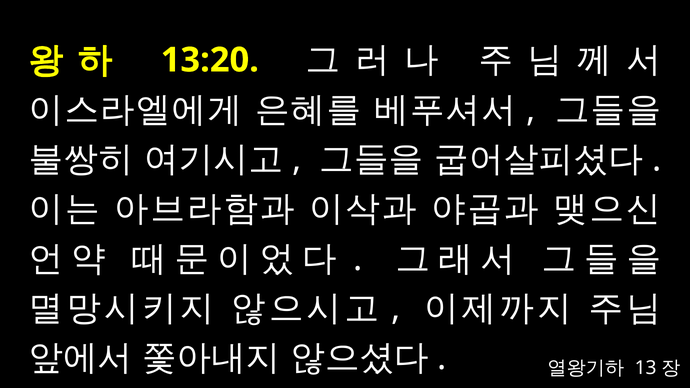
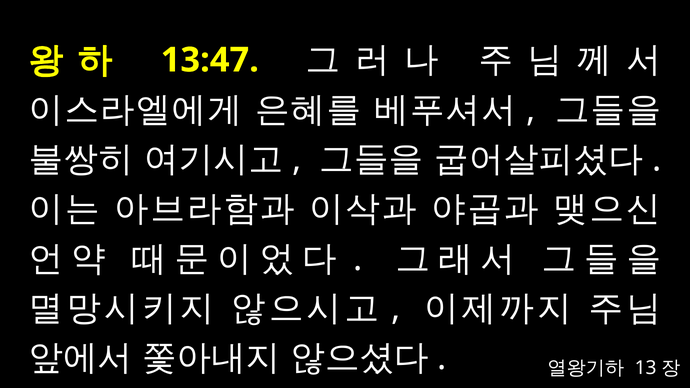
13:20: 13:20 -> 13:47
